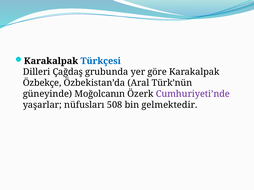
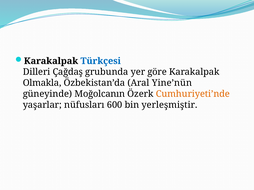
Özbekçe: Özbekçe -> Olmakla
Türk’nün: Türk’nün -> Yine’nün
Cumhuriyeti’nde colour: purple -> orange
508: 508 -> 600
gelmektedir: gelmektedir -> yerleşmiştir
